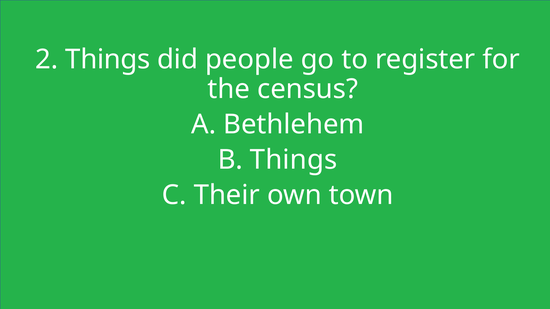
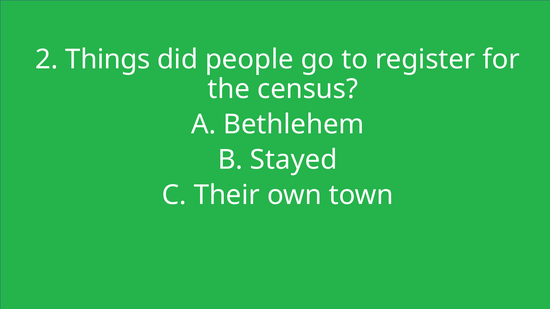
B Things: Things -> Stayed
